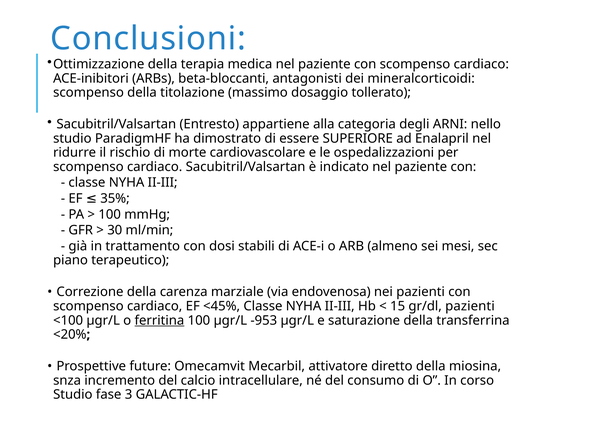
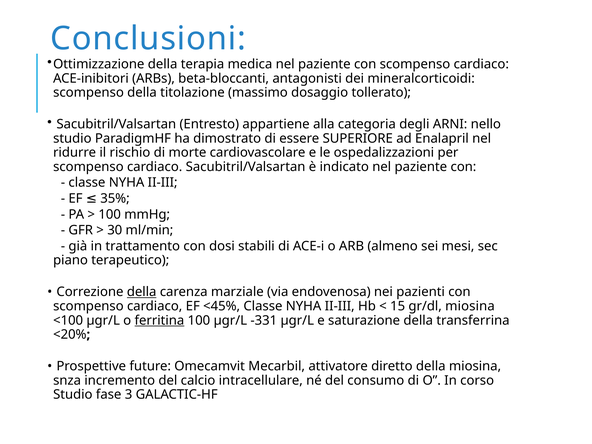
della at (142, 292) underline: none -> present
gr/dl pazienti: pazienti -> miosina
-953: -953 -> -331
